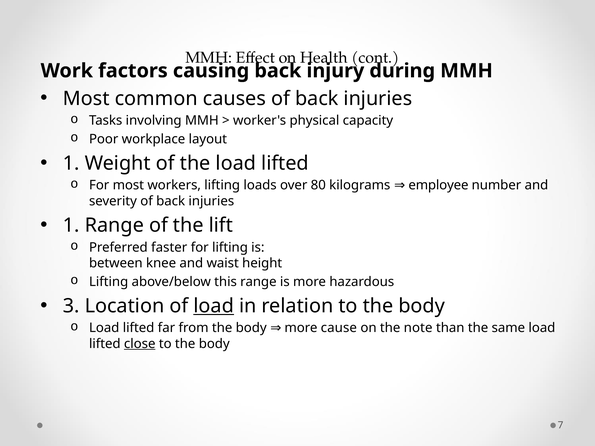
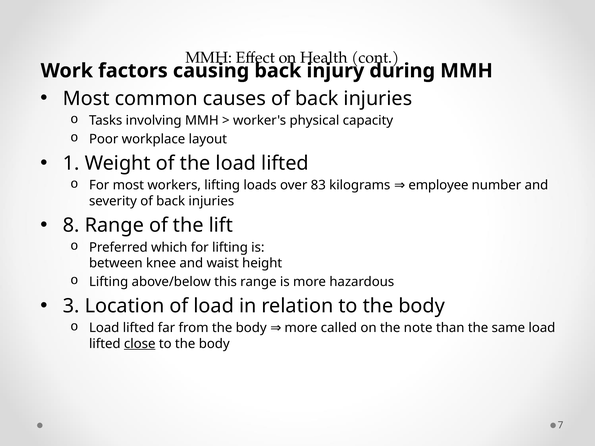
80: 80 -> 83
1 at (71, 225): 1 -> 8
faster: faster -> which
load at (214, 306) underline: present -> none
cause: cause -> called
